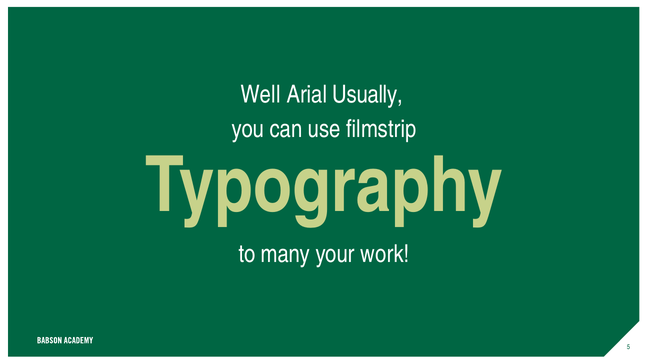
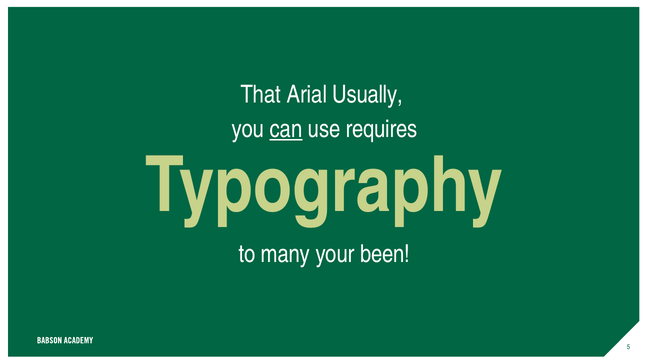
Well: Well -> That
can underline: none -> present
filmstrip: filmstrip -> requires
work: work -> been
